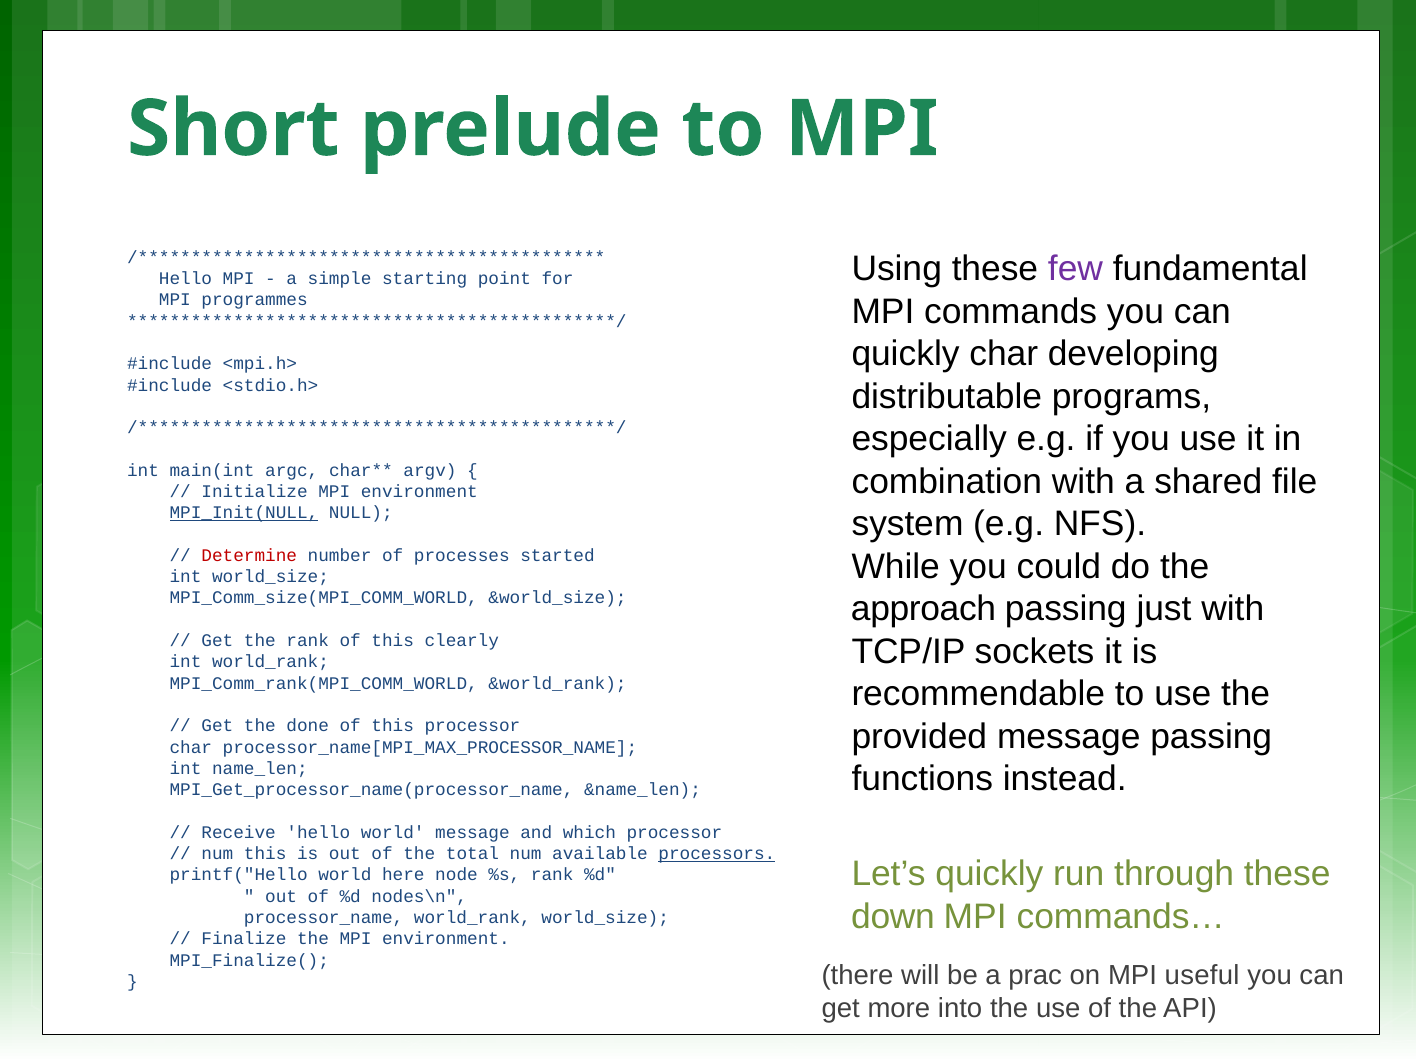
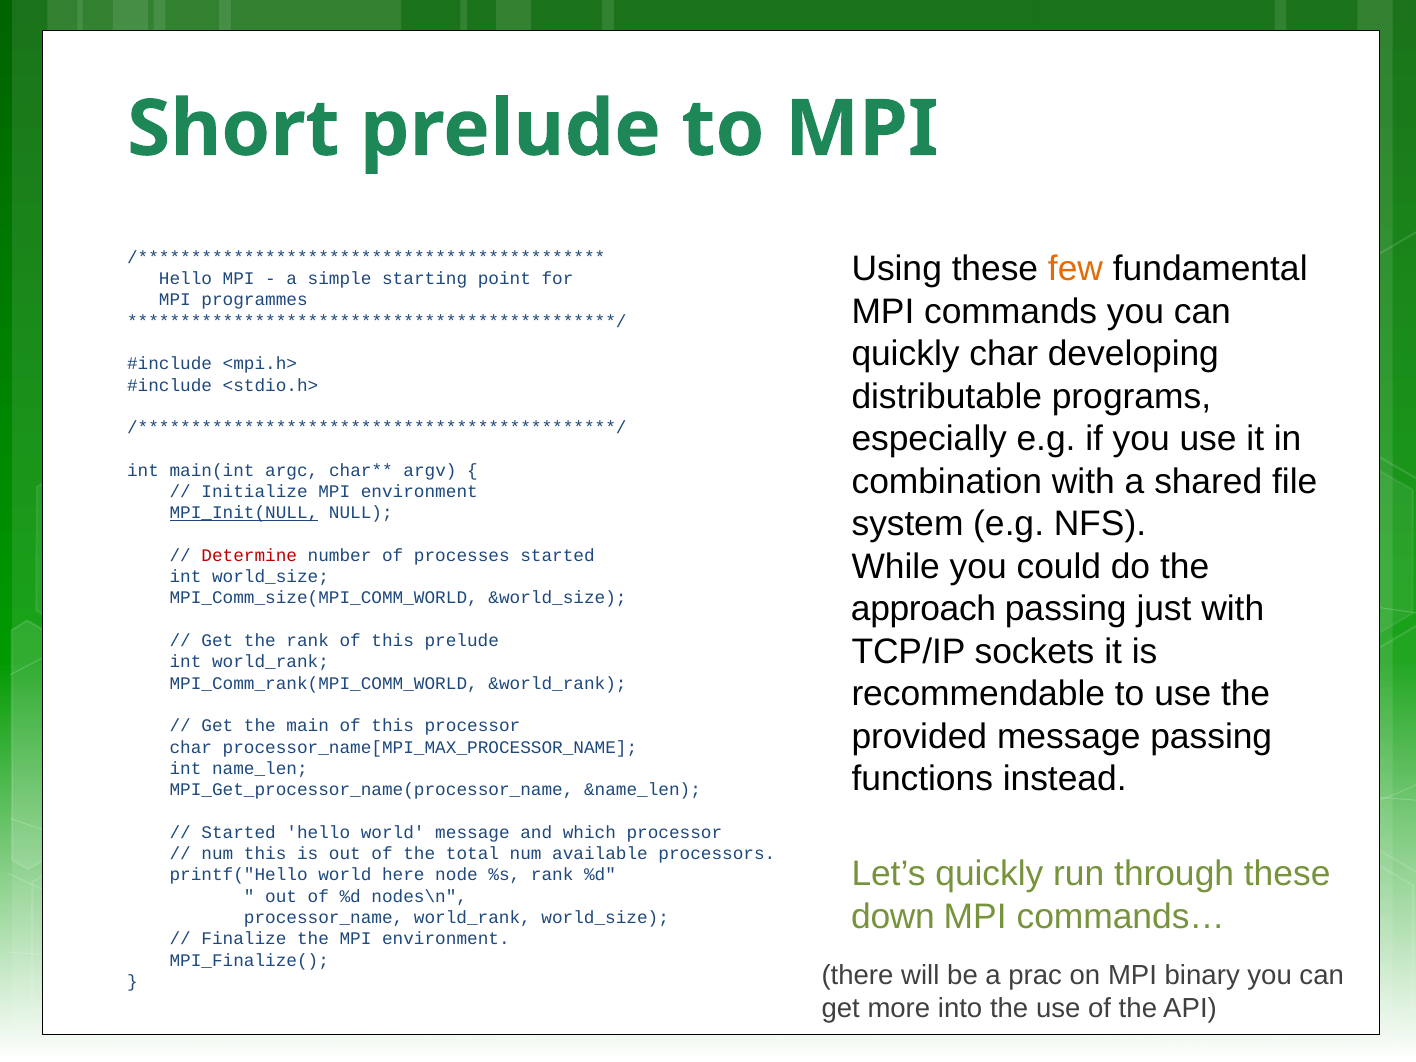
few colour: purple -> orange
this clearly: clearly -> prelude
done: done -> main
Receive at (239, 832): Receive -> Started
processors underline: present -> none
useful: useful -> binary
